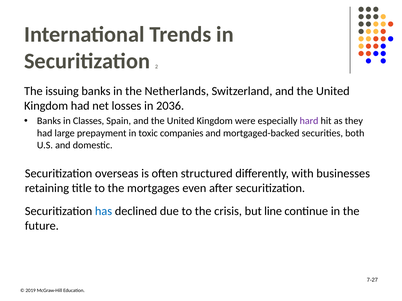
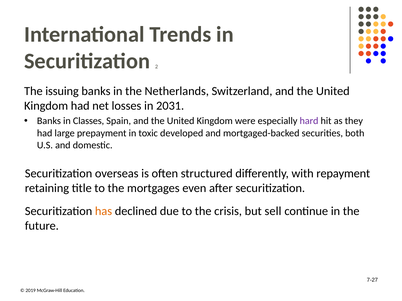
2036: 2036 -> 2031
companies: companies -> developed
businesses: businesses -> repayment
has colour: blue -> orange
line: line -> sell
